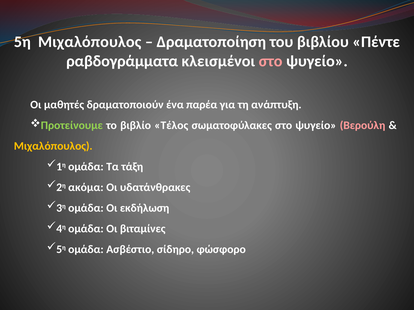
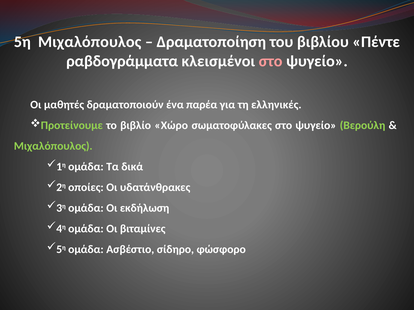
ανάπτυξη: ανάπτυξη -> ελληνικές
Τέλος: Τέλος -> Χώρο
Βερούλη colour: pink -> light green
Μιχαλόπουλος at (53, 146) colour: yellow -> light green
τάξη: τάξη -> δικά
ακόμα: ακόμα -> οποίες
